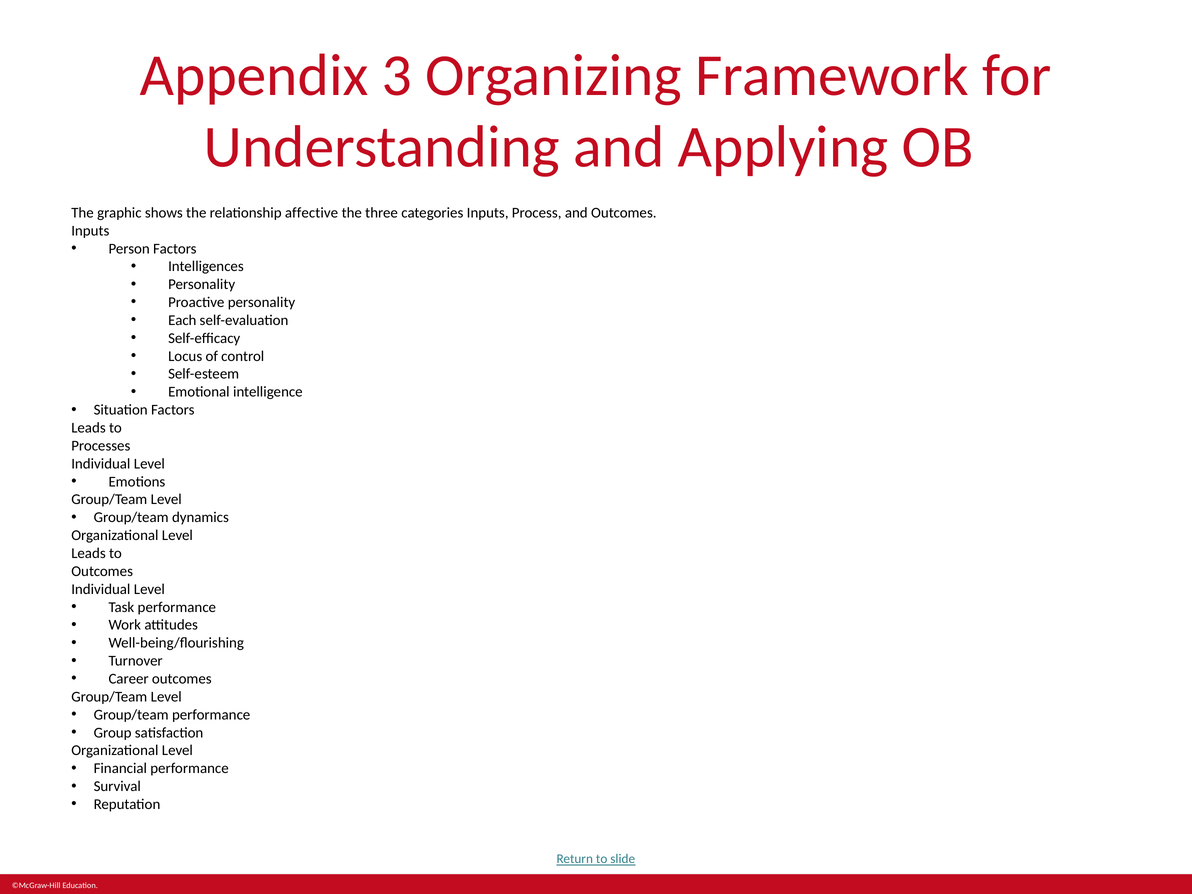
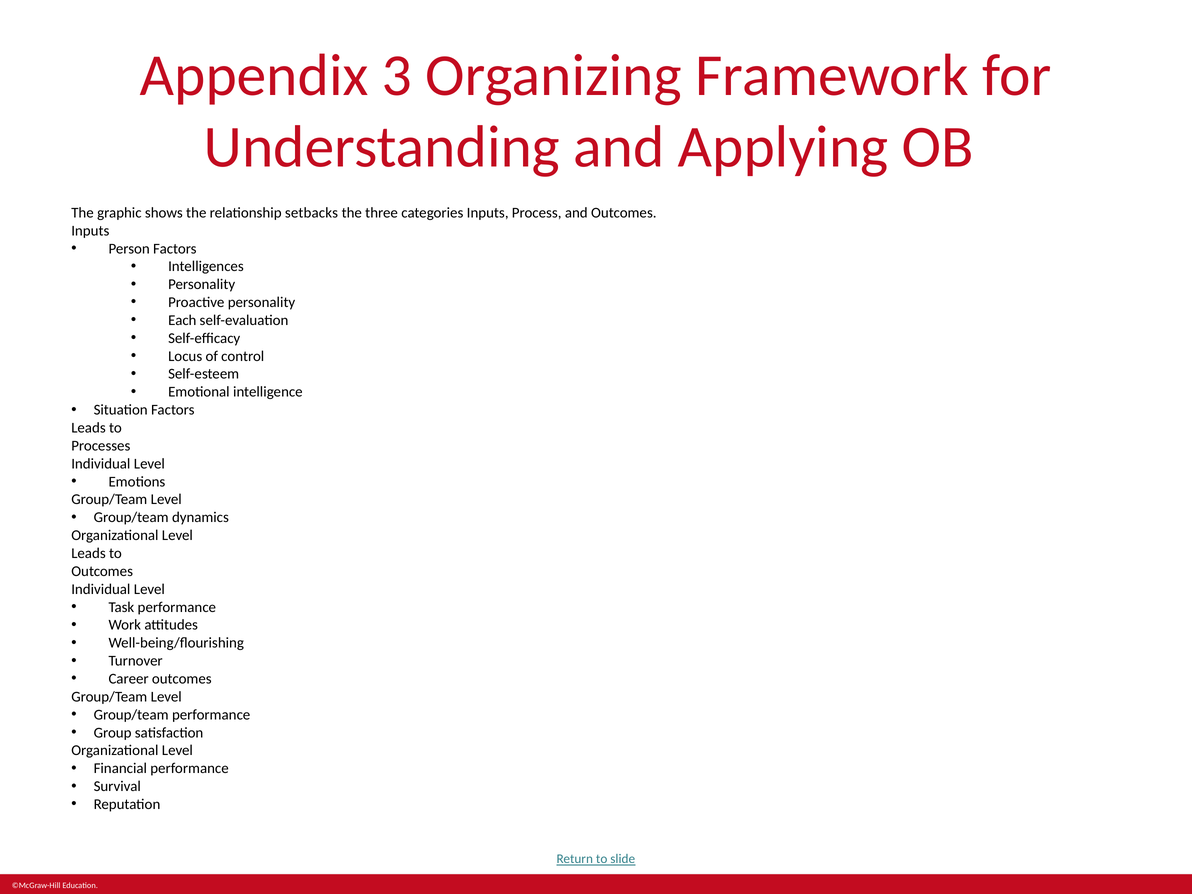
affective: affective -> setbacks
